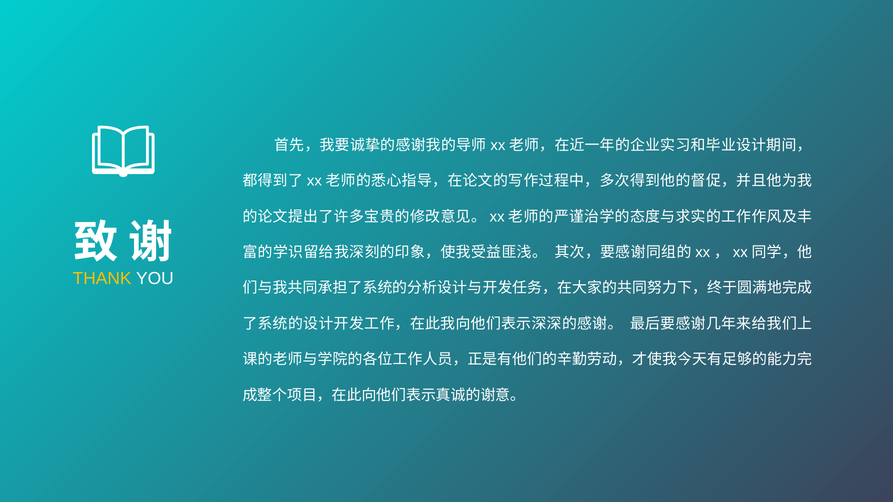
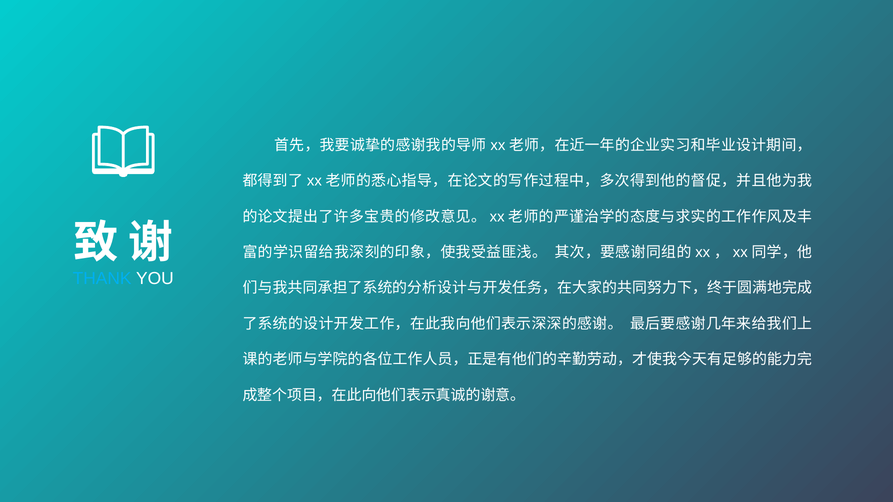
THANK colour: yellow -> light blue
